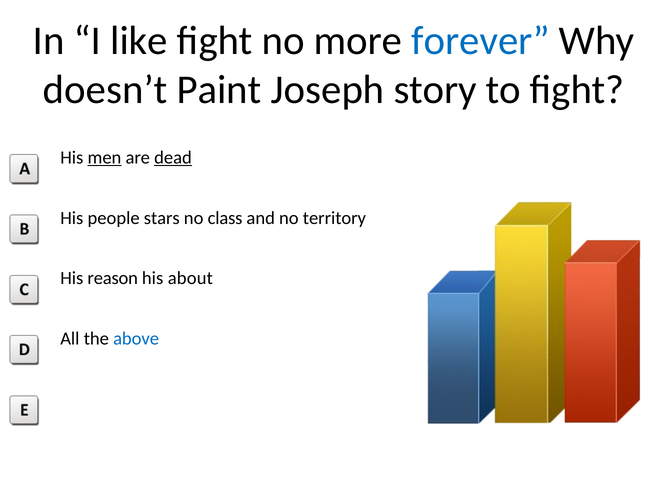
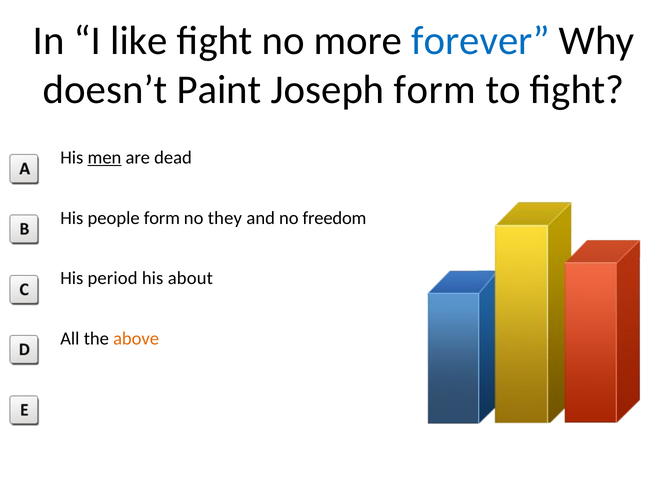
Joseph story: story -> form
dead underline: present -> none
people stars: stars -> form
class: class -> they
territory: territory -> freedom
reason: reason -> period
above colour: blue -> orange
